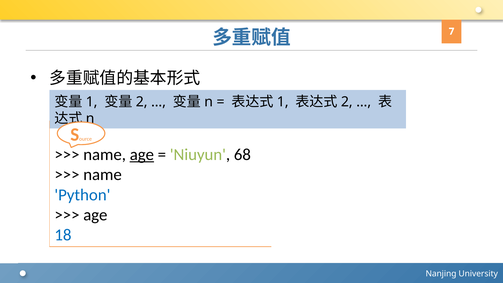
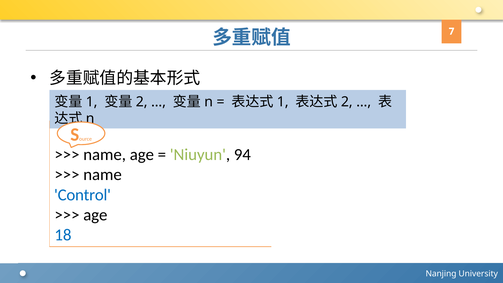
age at (142, 155) underline: present -> none
68: 68 -> 94
Python: Python -> Control
